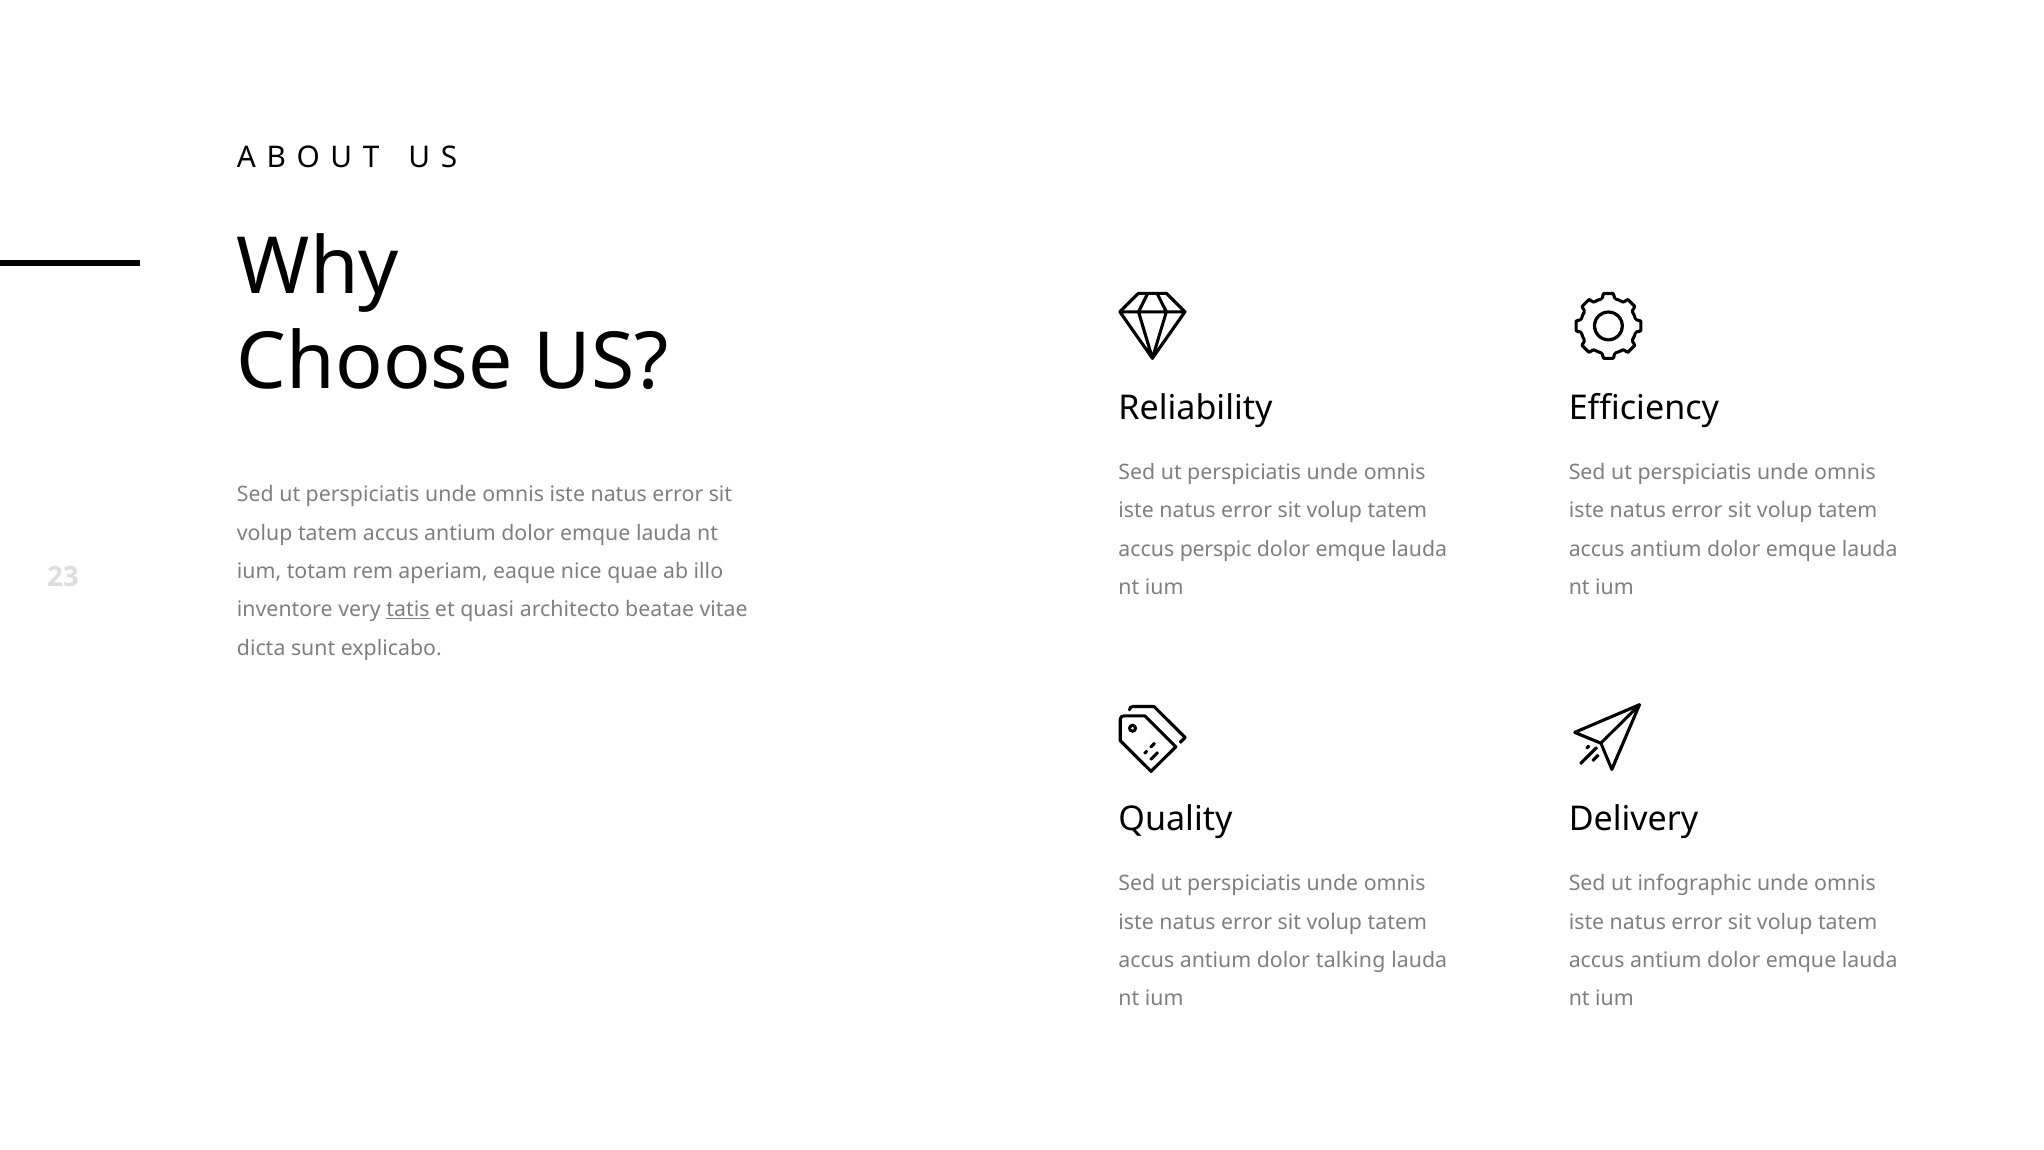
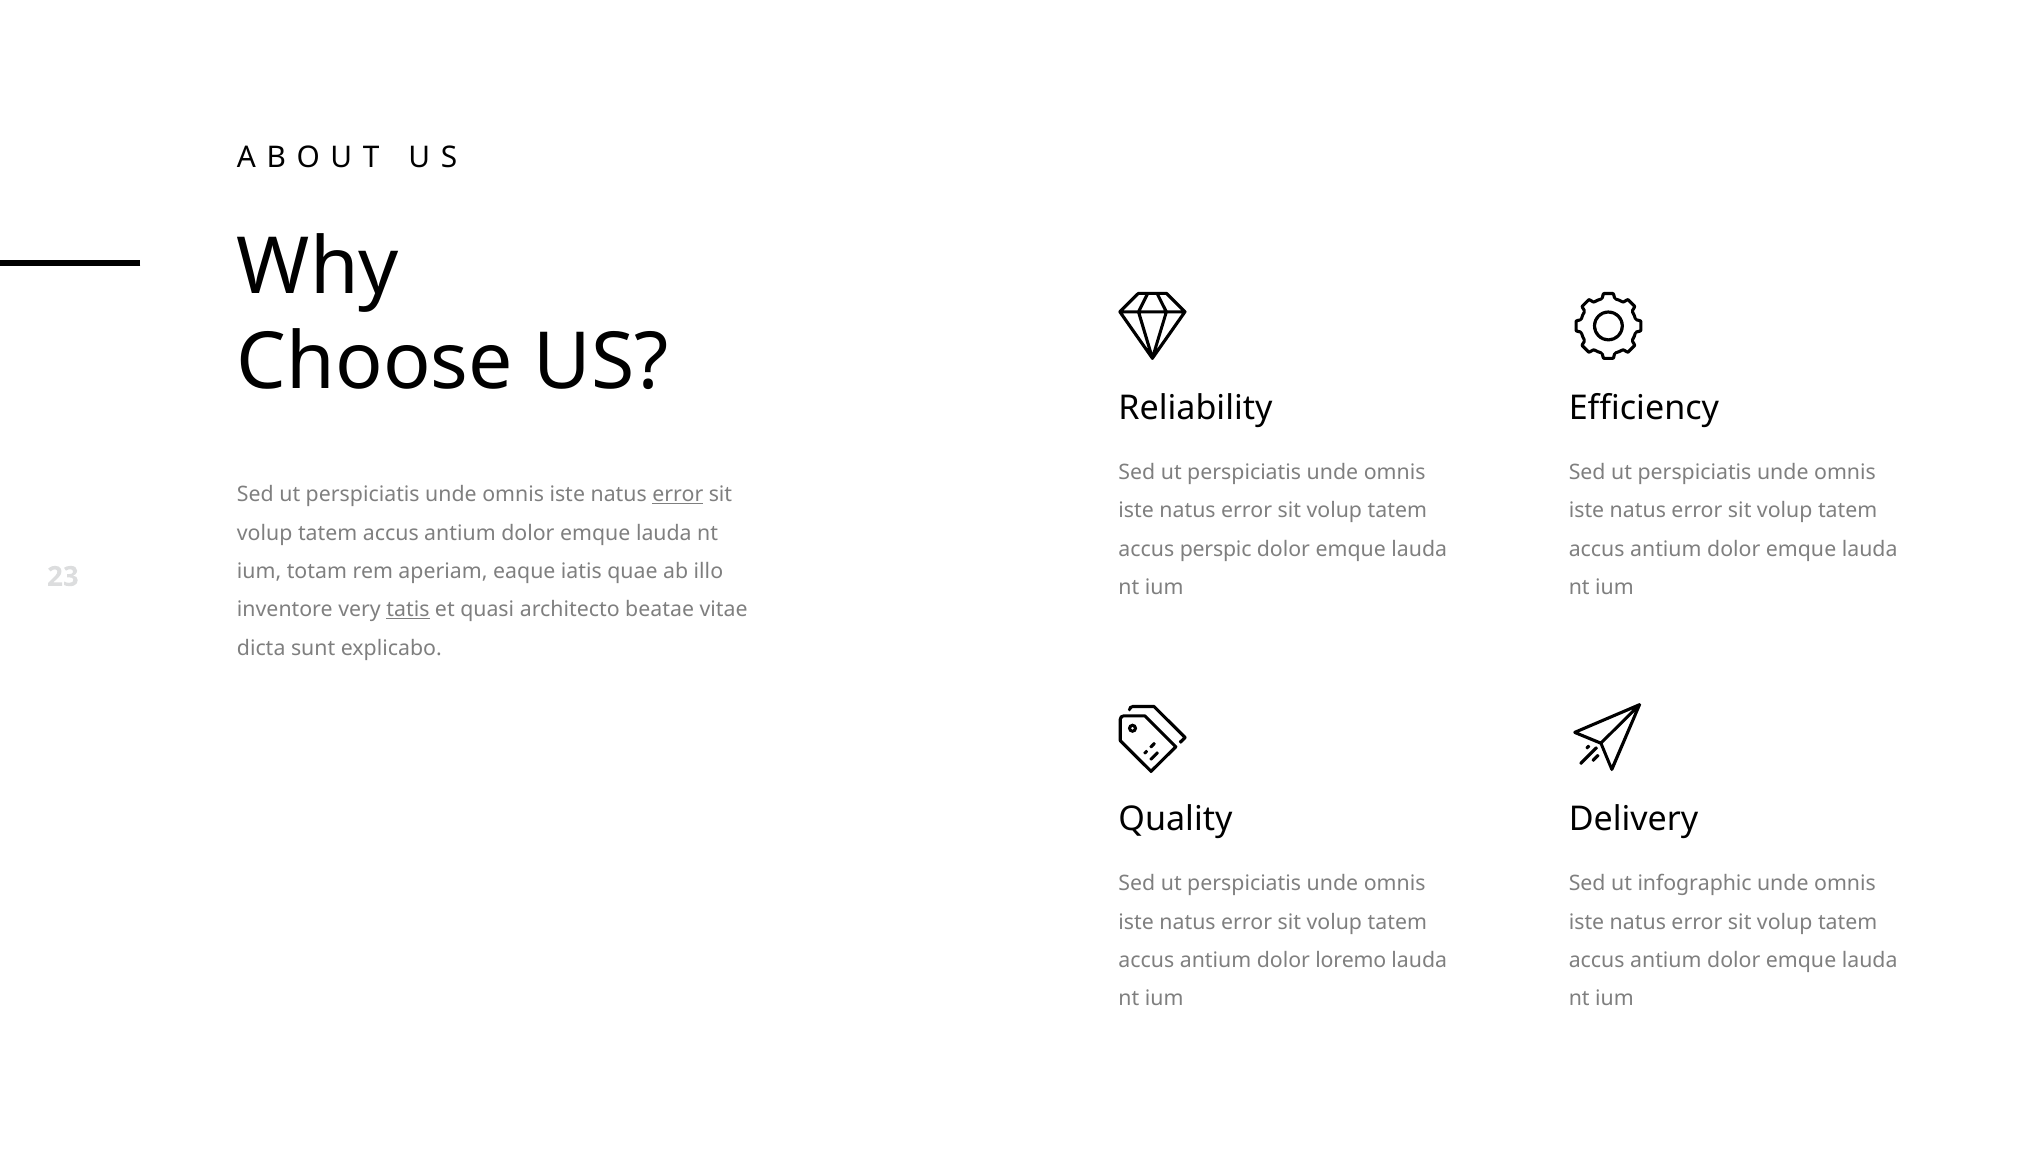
error at (678, 495) underline: none -> present
nice: nice -> iatis
talking: talking -> loremo
